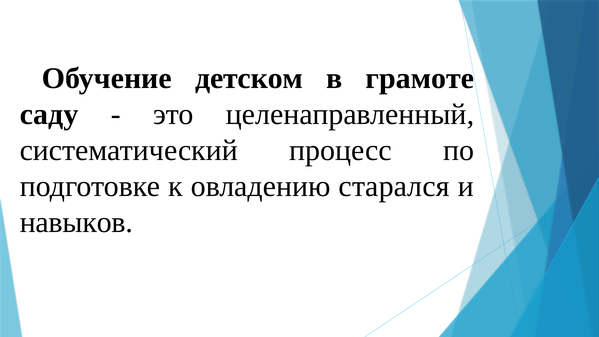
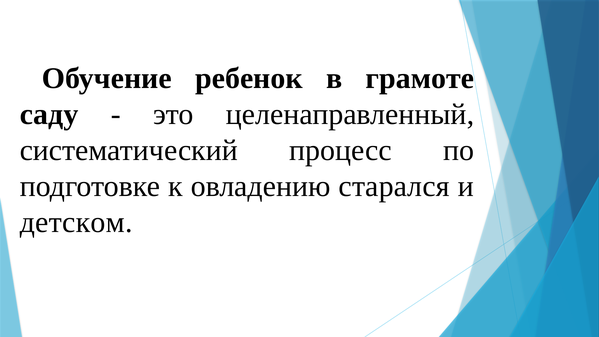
детском: детском -> ребенок
навыков: навыков -> детском
